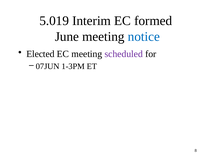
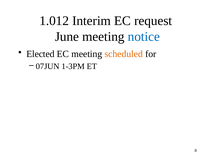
5.019: 5.019 -> 1.012
formed: formed -> request
scheduled colour: purple -> orange
